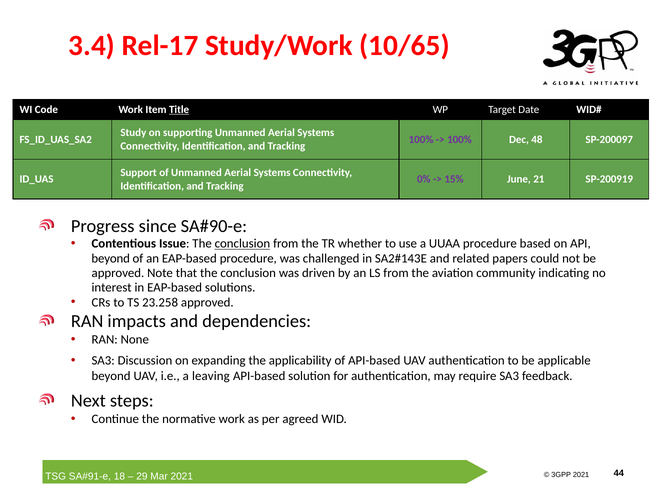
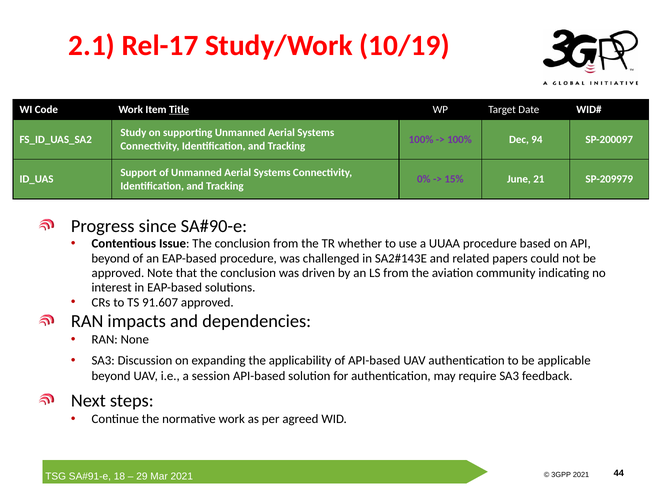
3.4: 3.4 -> 2.1
10/65: 10/65 -> 10/19
48: 48 -> 94
SP-200919: SP-200919 -> SP-209979
conclusion at (242, 244) underline: present -> none
23.258: 23.258 -> 91.607
leaving: leaving -> session
